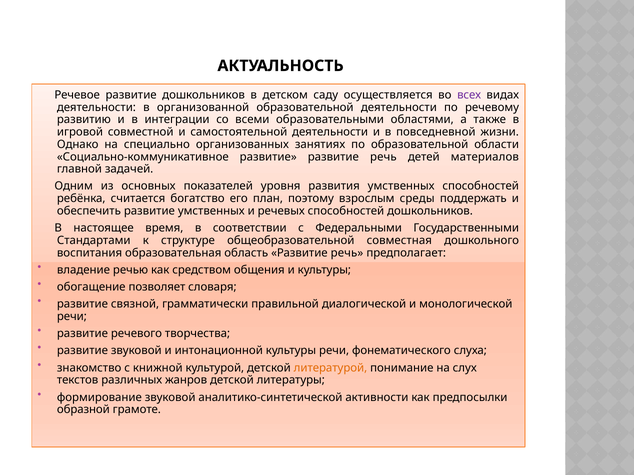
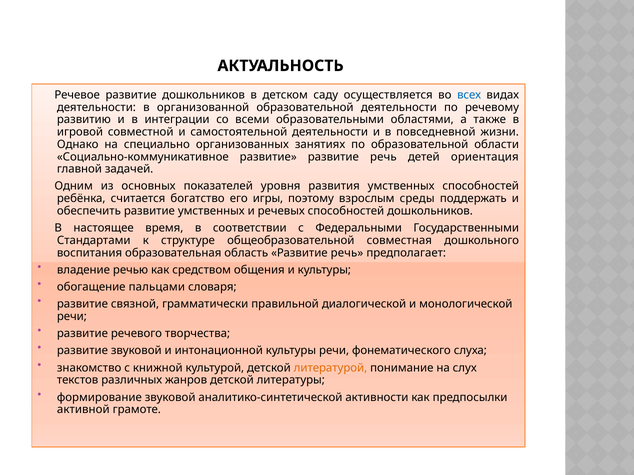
всех colour: purple -> blue
материалов: материалов -> ориентация
план: план -> игры
позволяет: позволяет -> пальцами
образной: образной -> активной
